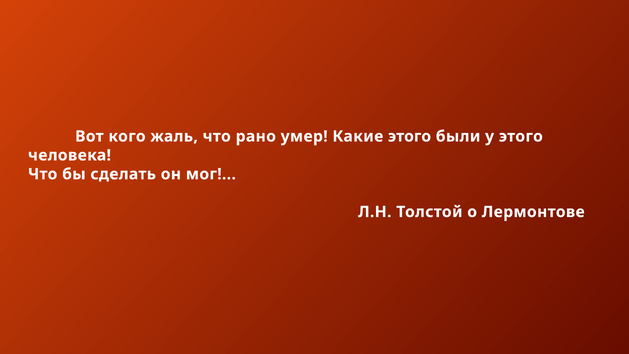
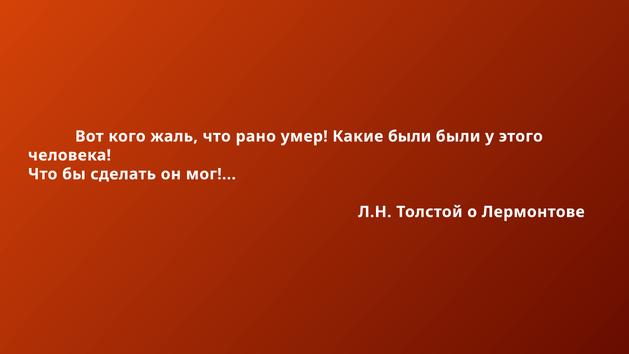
Какие этого: этого -> были
